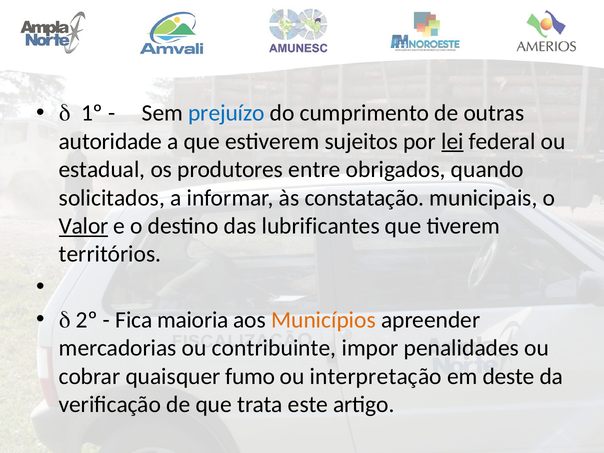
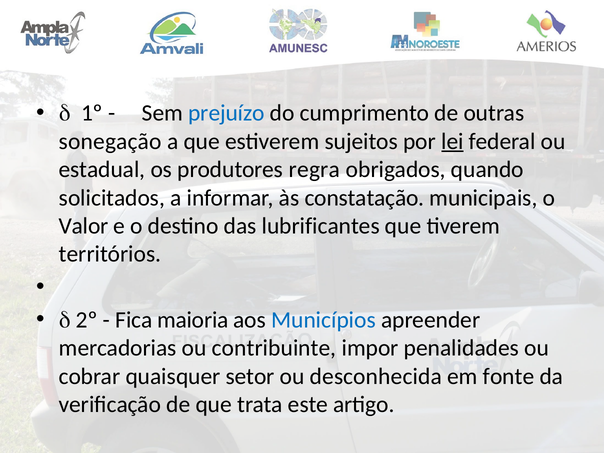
autoridade: autoridade -> sonegação
entre: entre -> regra
Valor underline: present -> none
Municípios colour: orange -> blue
fumo: fumo -> setor
interpretação: interpretação -> desconhecida
deste: deste -> fonte
